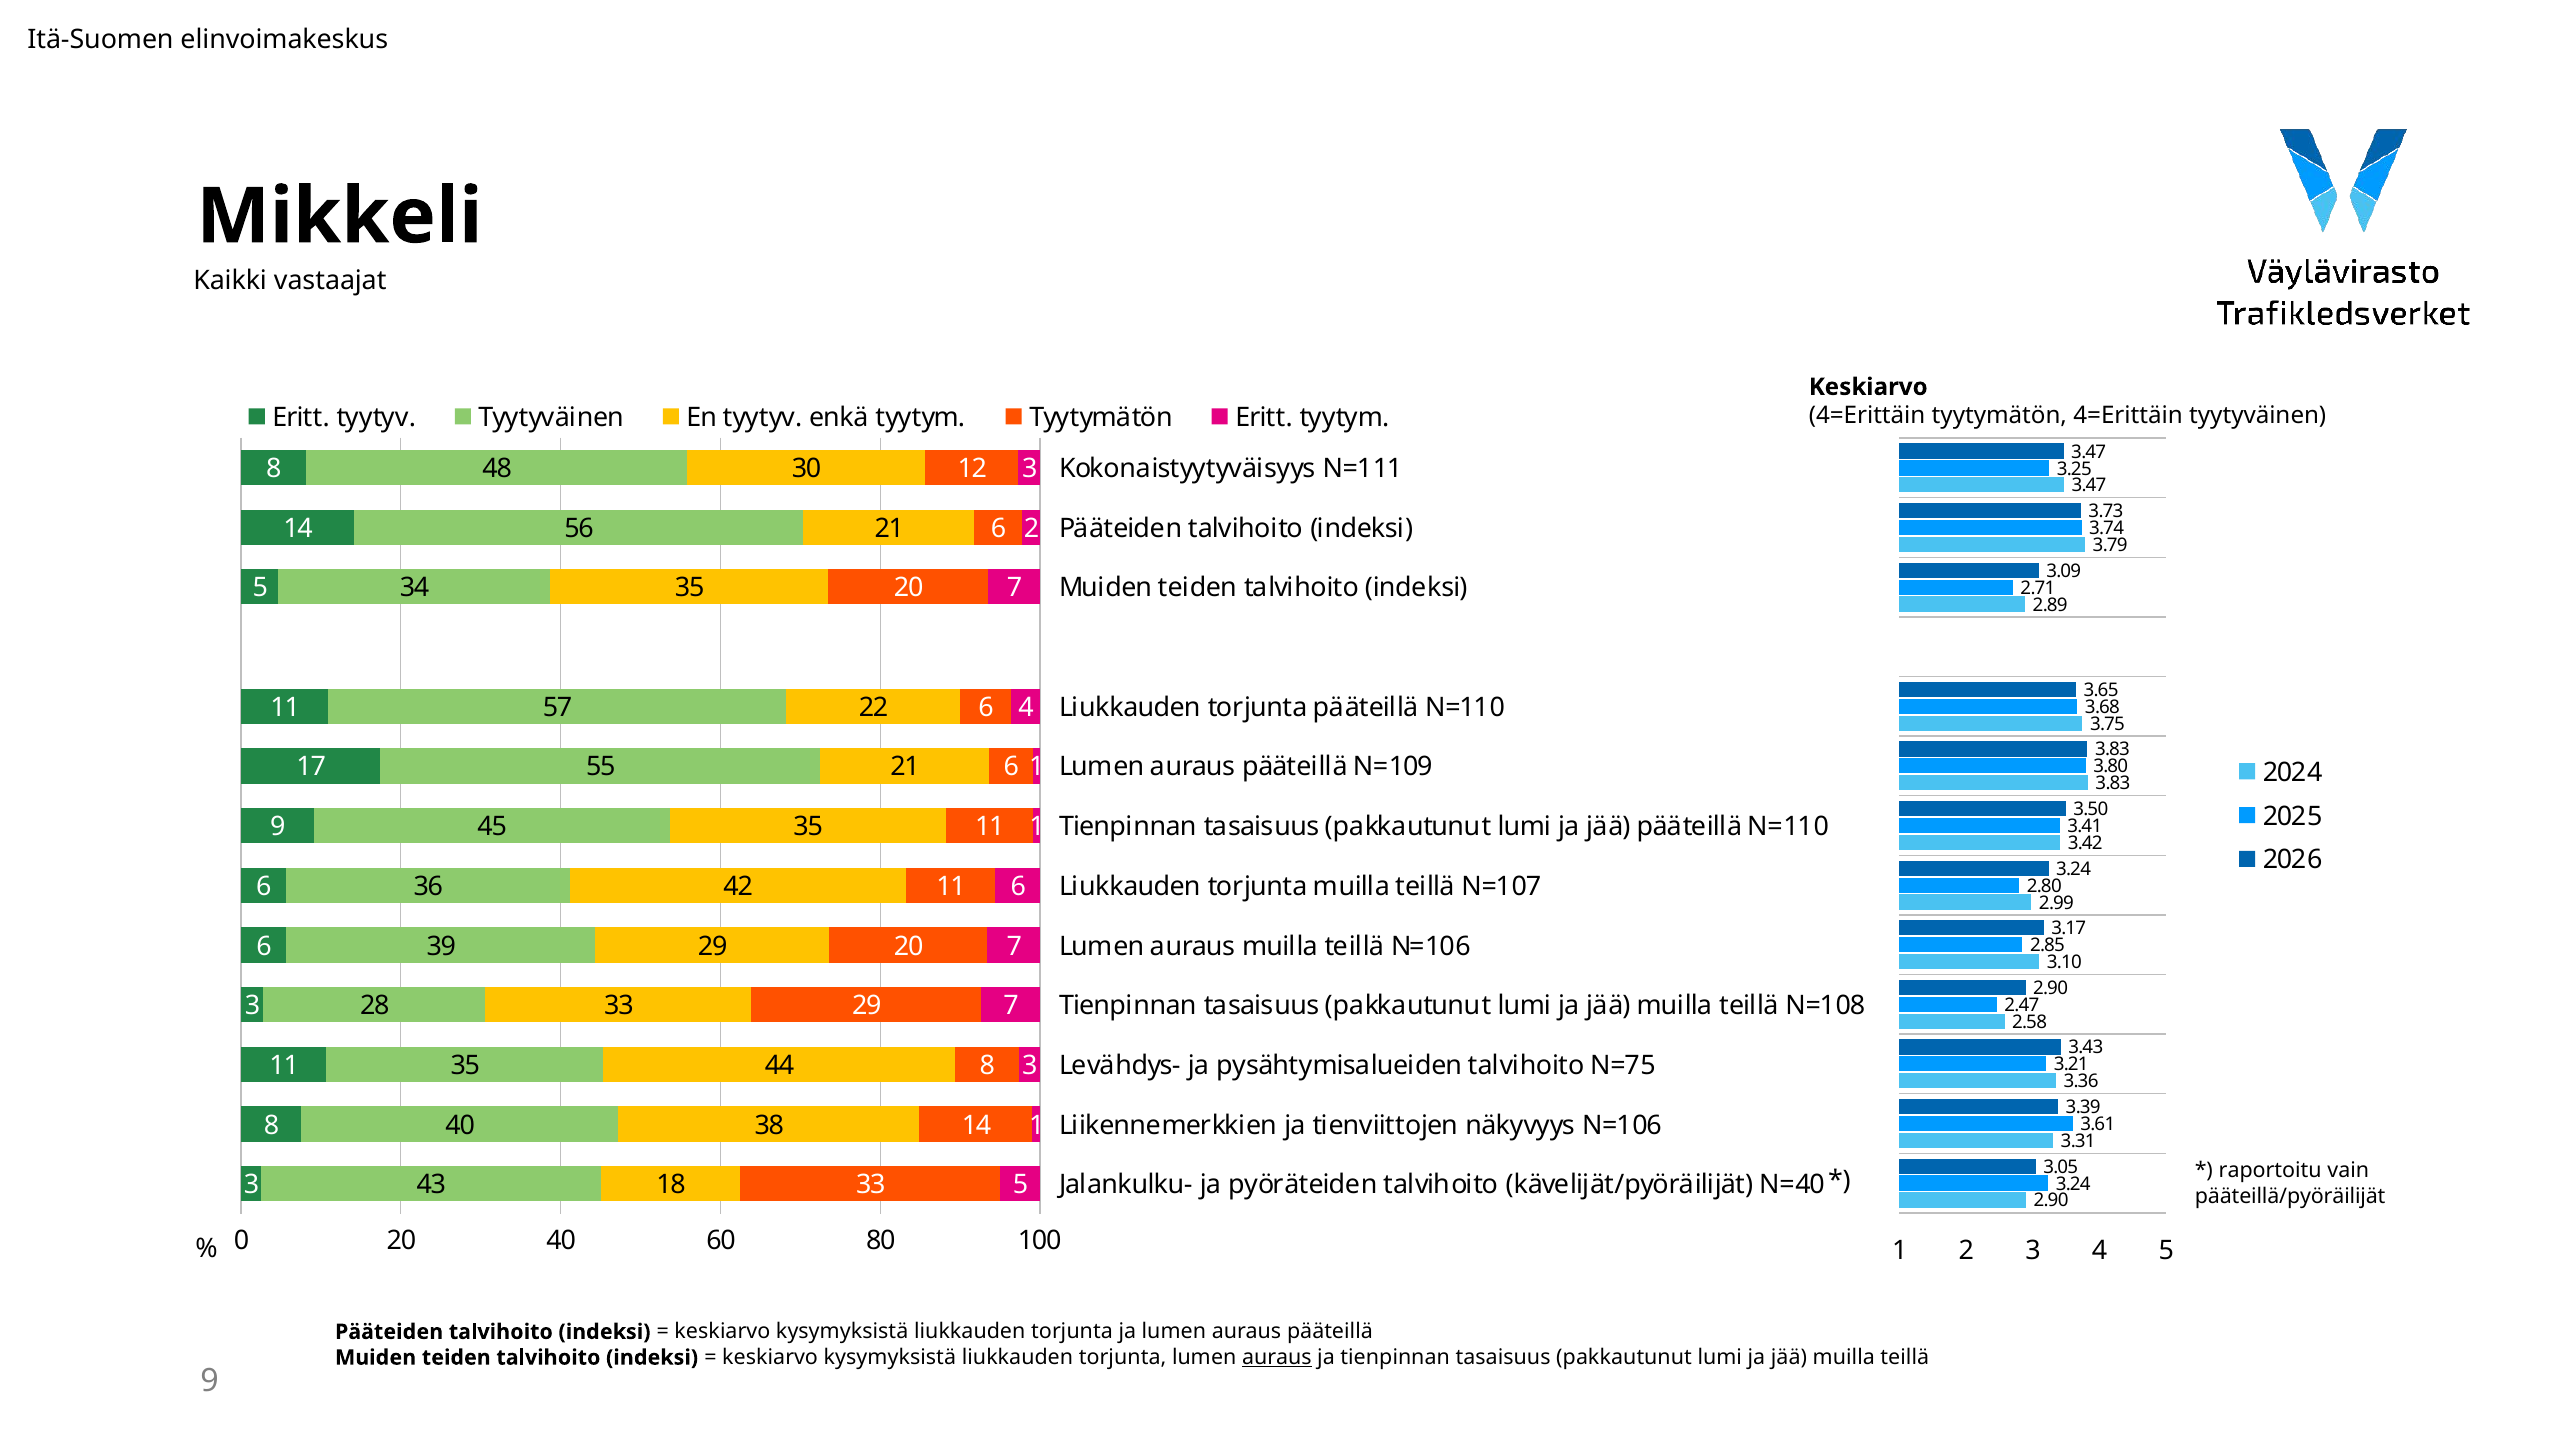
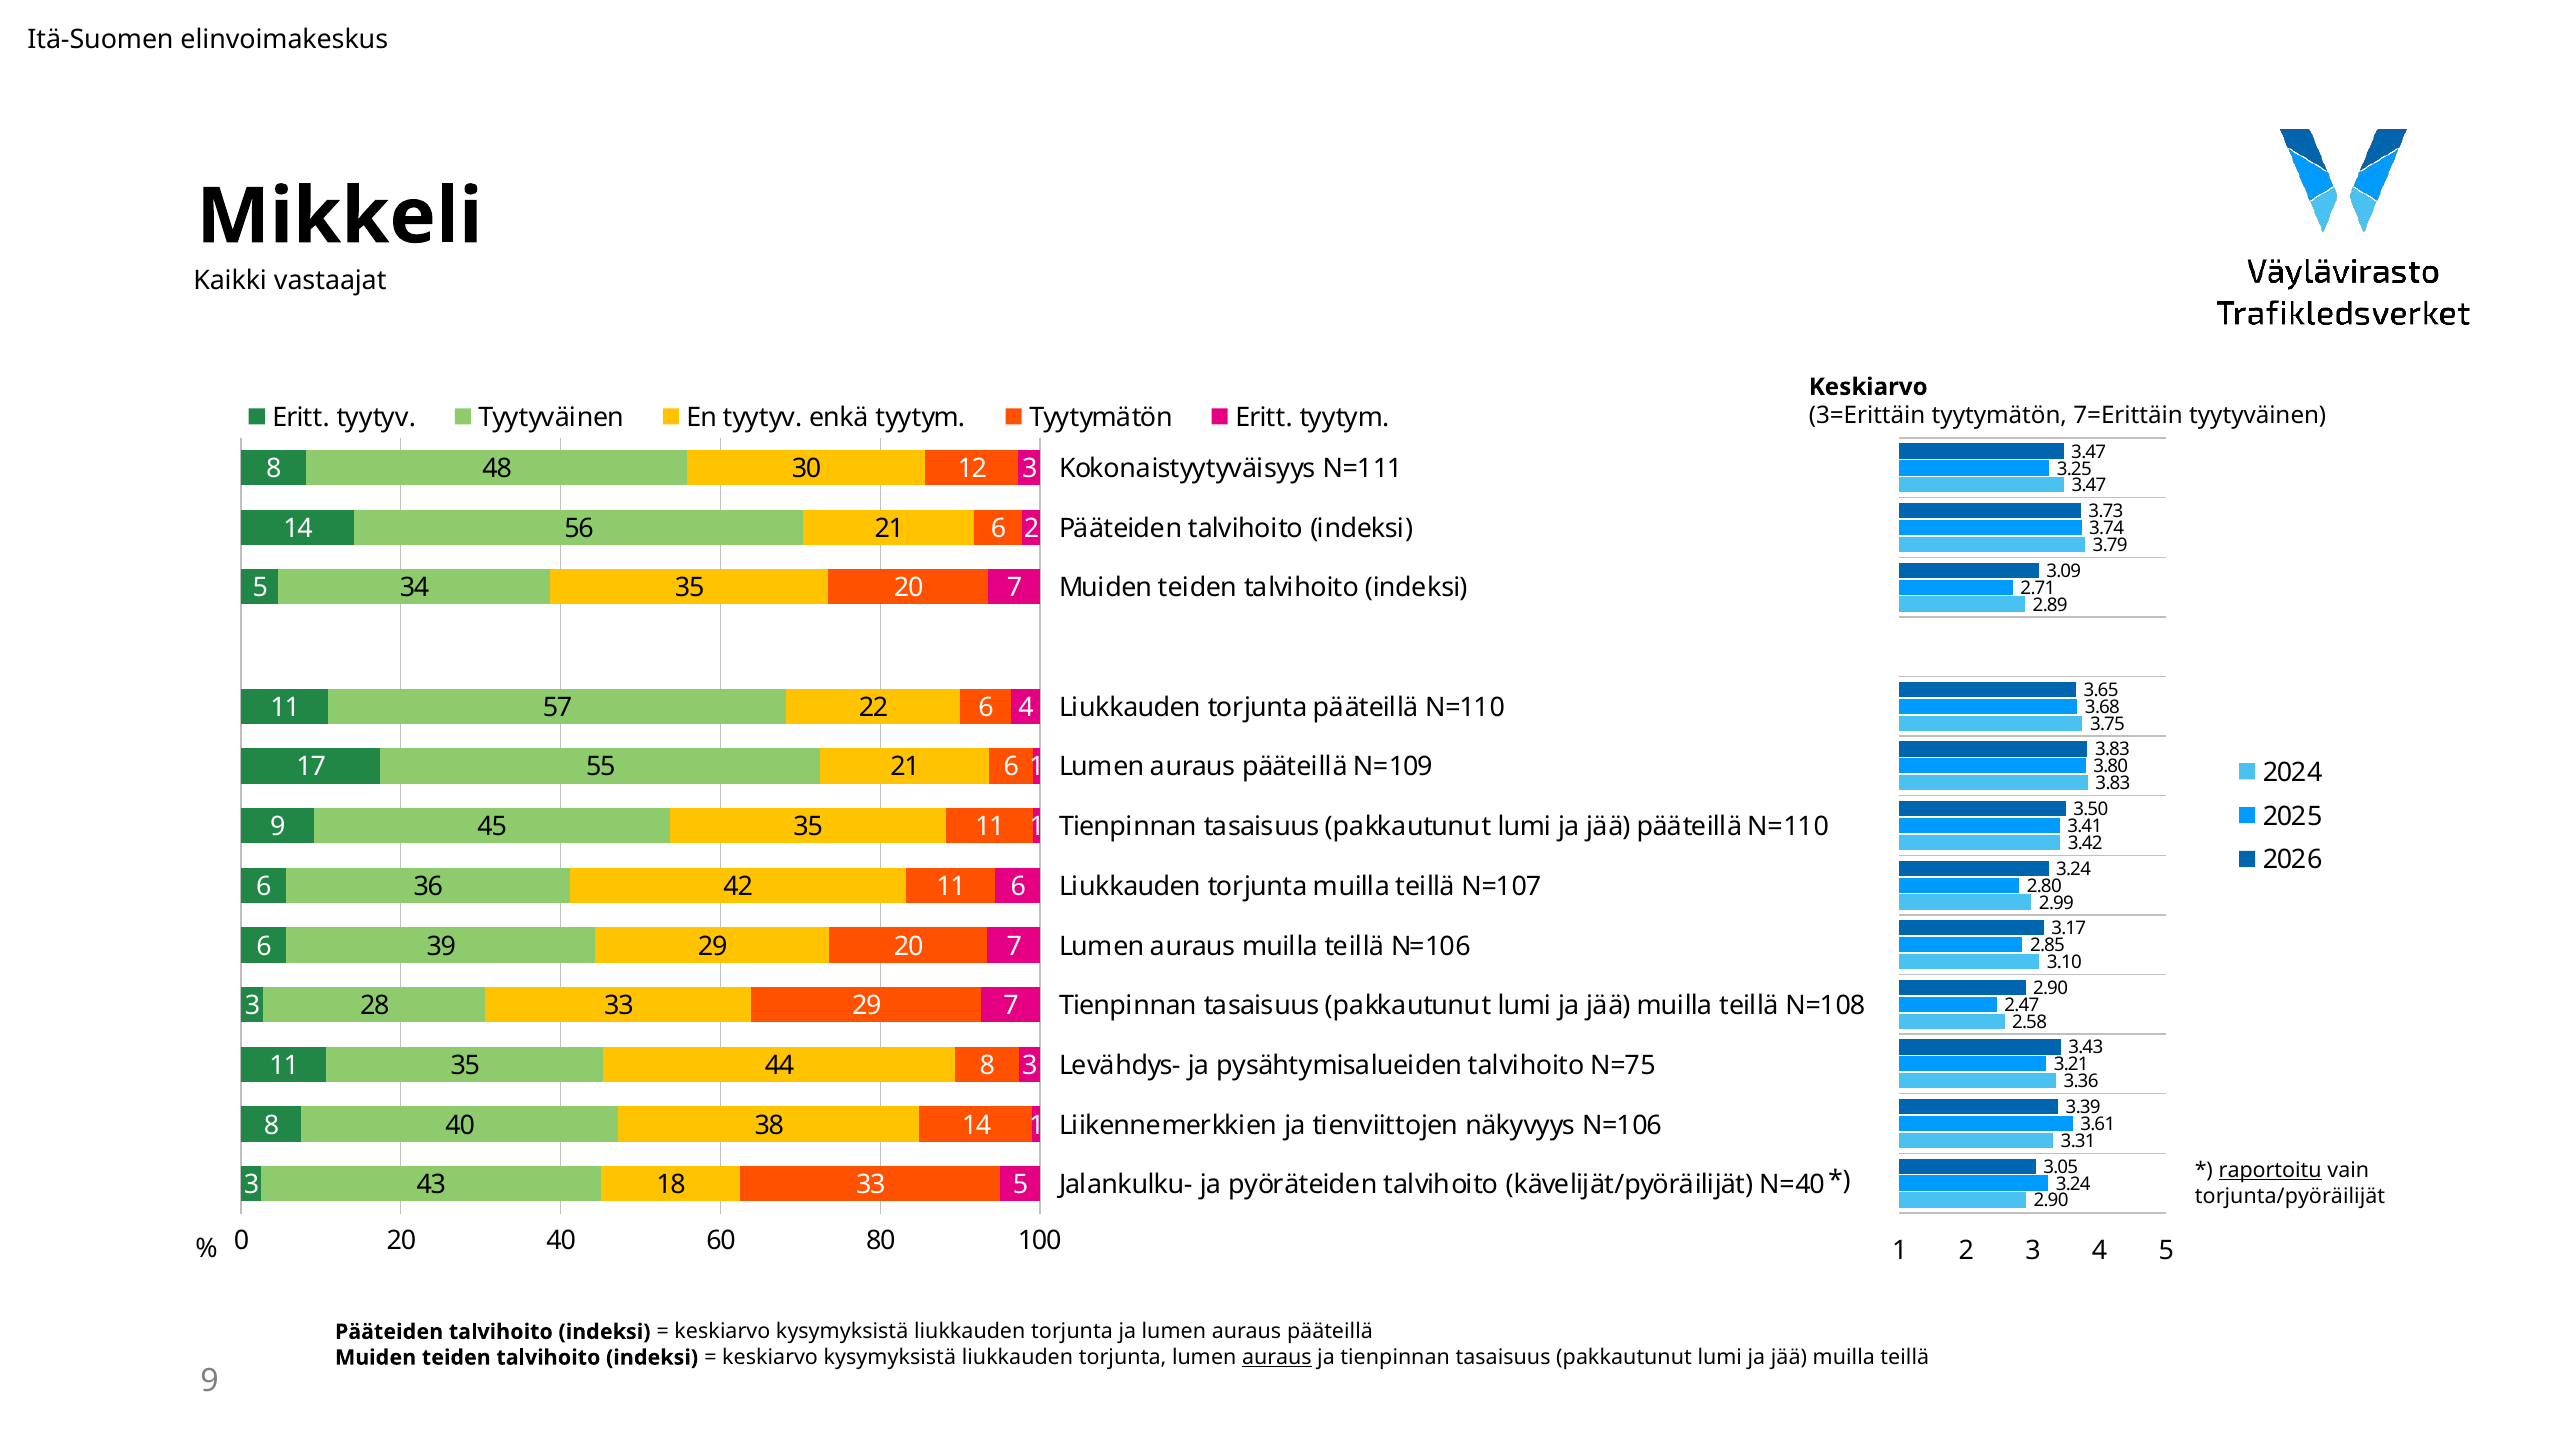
4=Erittäin at (1867, 416): 4=Erittäin -> 3=Erittäin
tyytymätön 4=Erittäin: 4=Erittäin -> 7=Erittäin
raportoitu underline: none -> present
pääteillä/pyöräilijät: pääteillä/pyöräilijät -> torjunta/pyöräilijät
